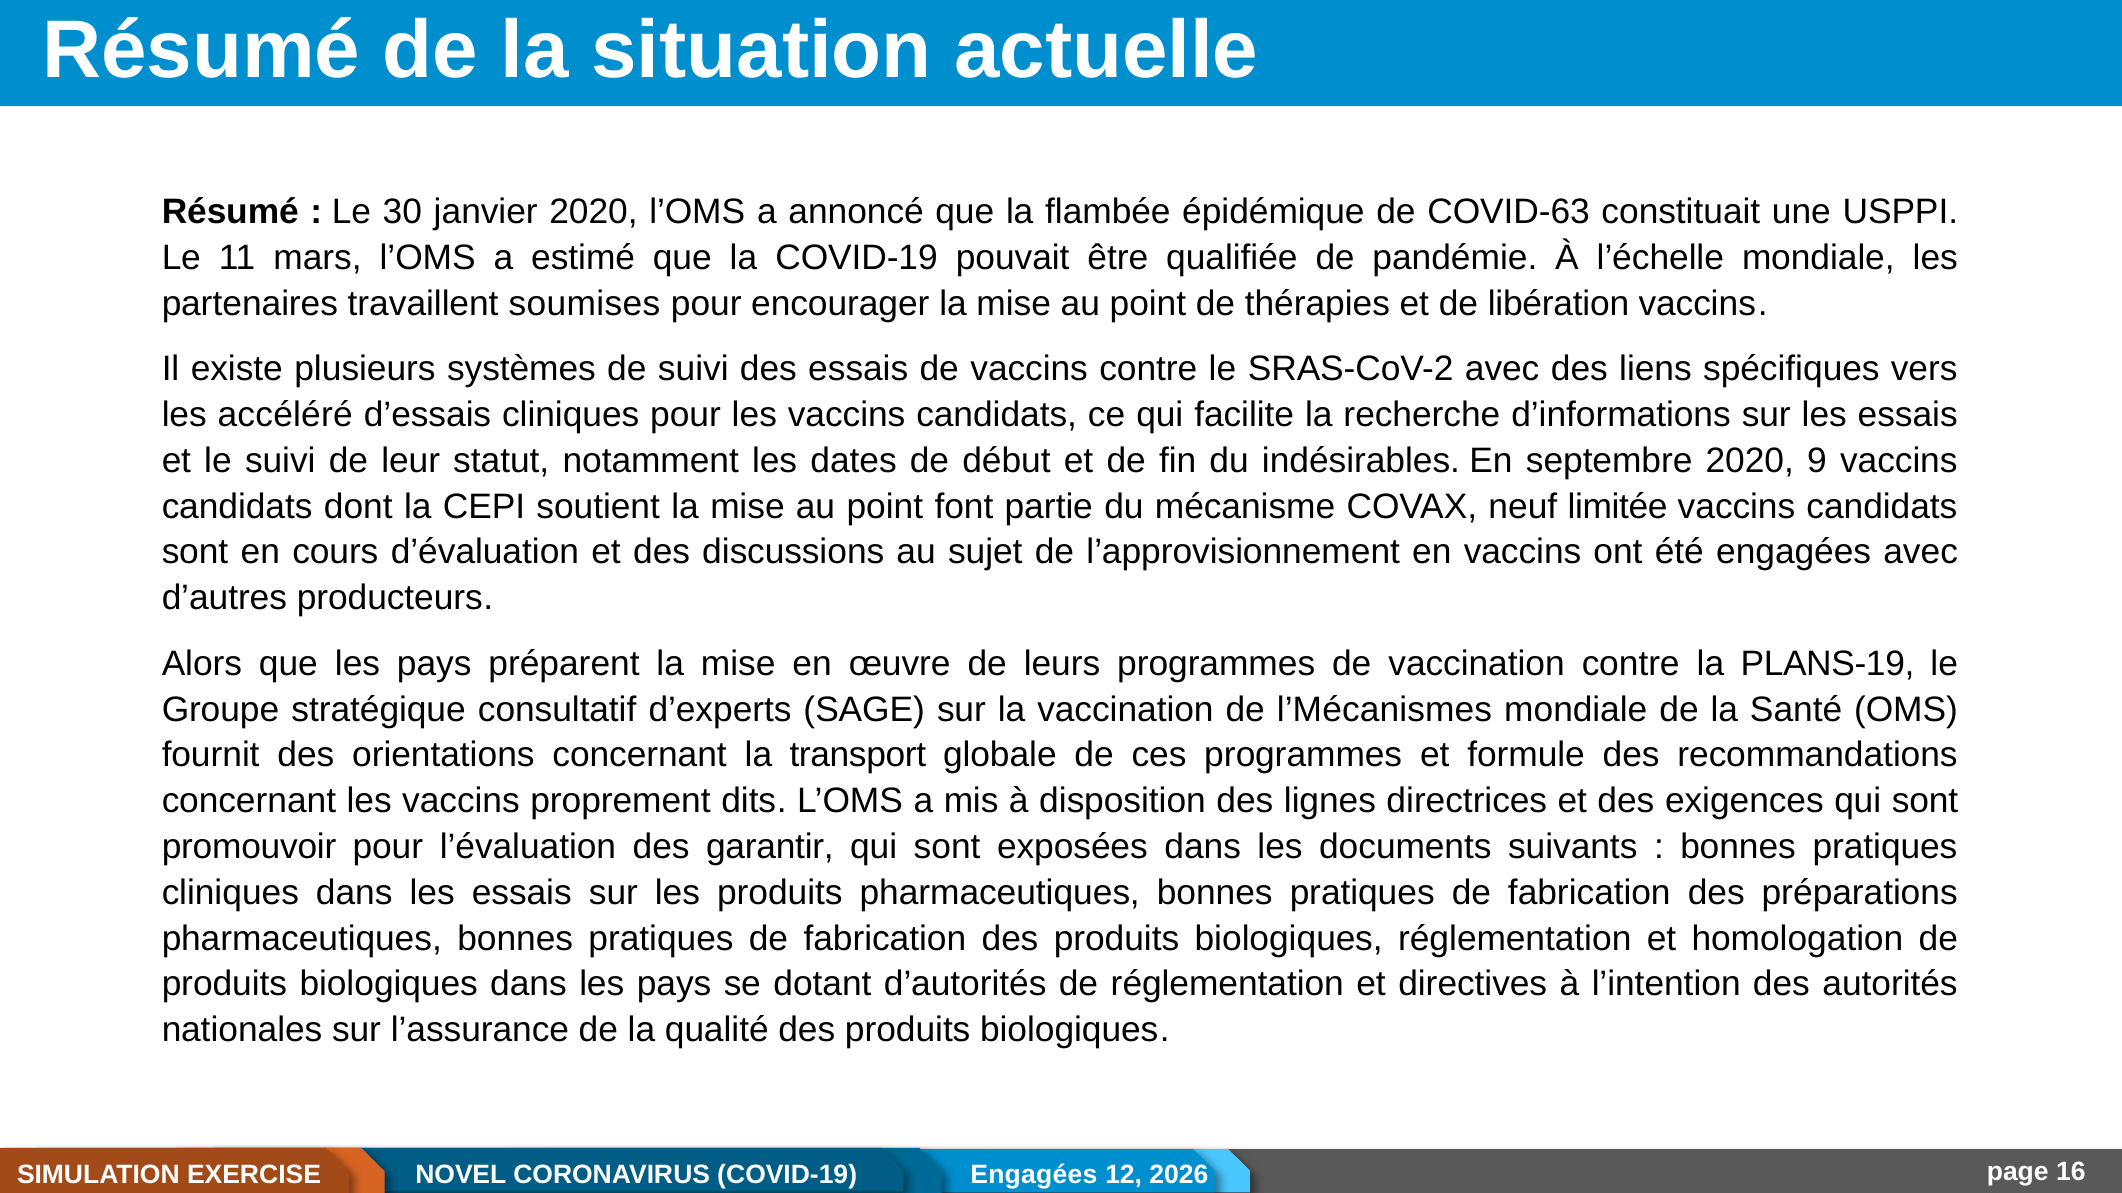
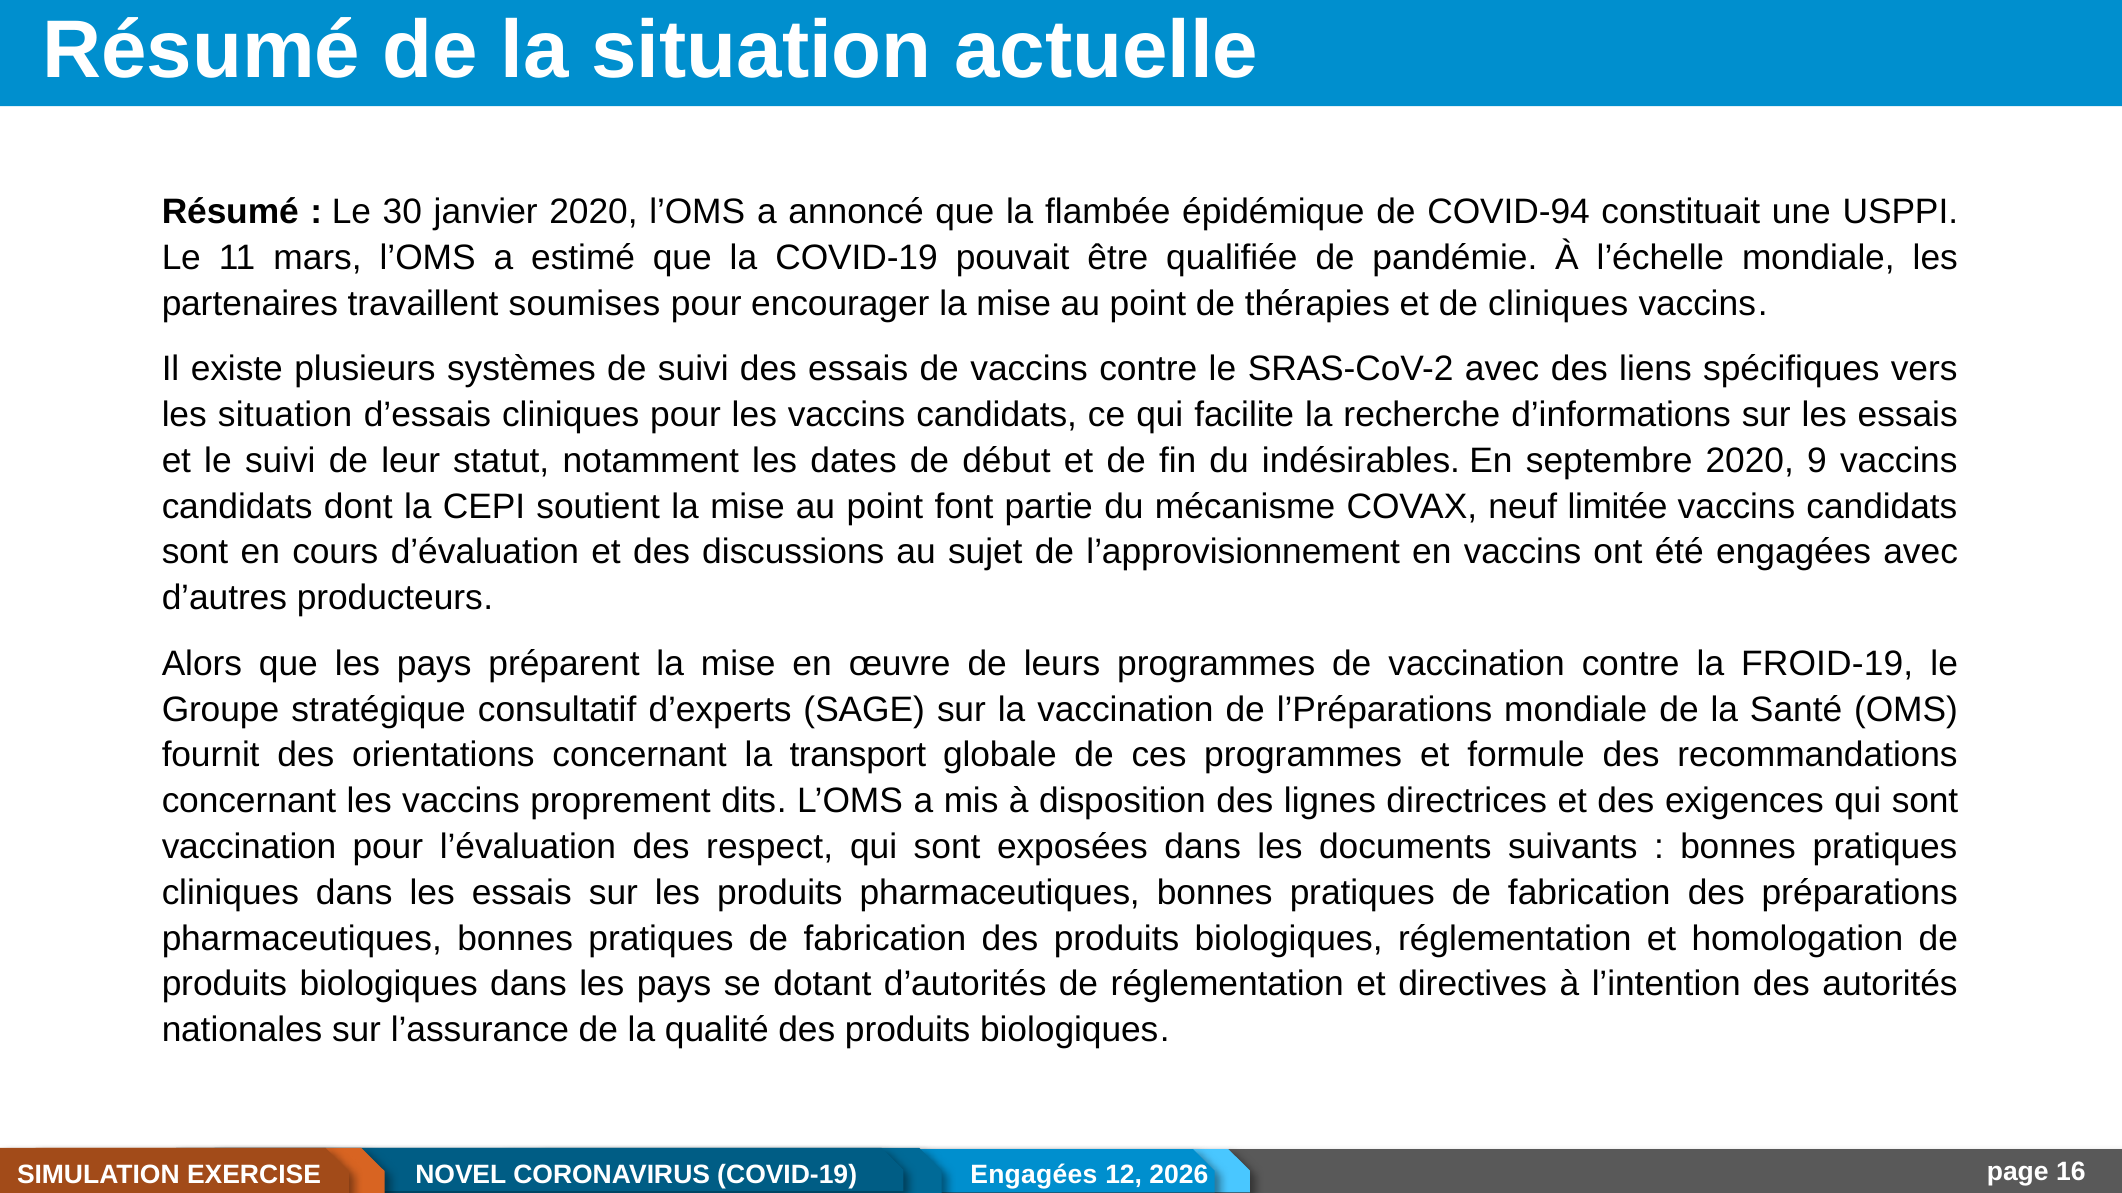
COVID-63: COVID-63 -> COVID-94
de libération: libération -> cliniques
les accéléré: accéléré -> situation
PLANS-19: PLANS-19 -> FROID-19
l’Mécanismes: l’Mécanismes -> l’Préparations
promouvoir at (249, 847): promouvoir -> vaccination
garantir: garantir -> respect
